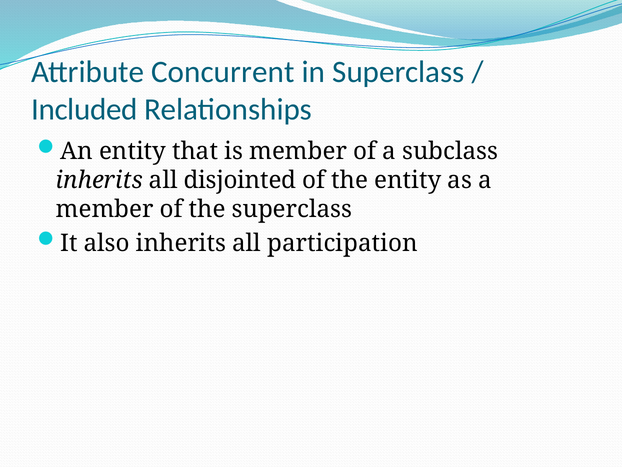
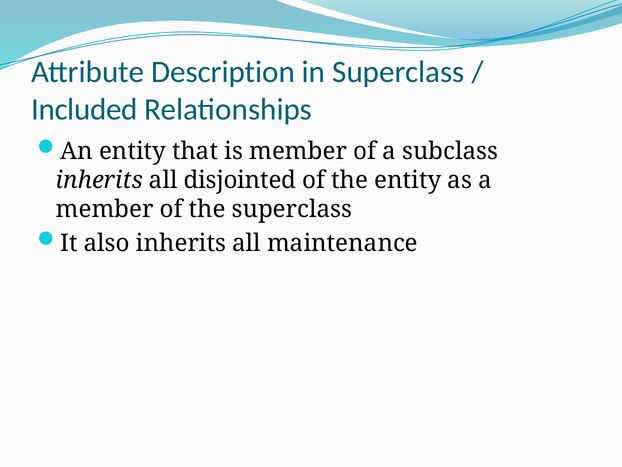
Concurrent: Concurrent -> Description
participation: participation -> maintenance
